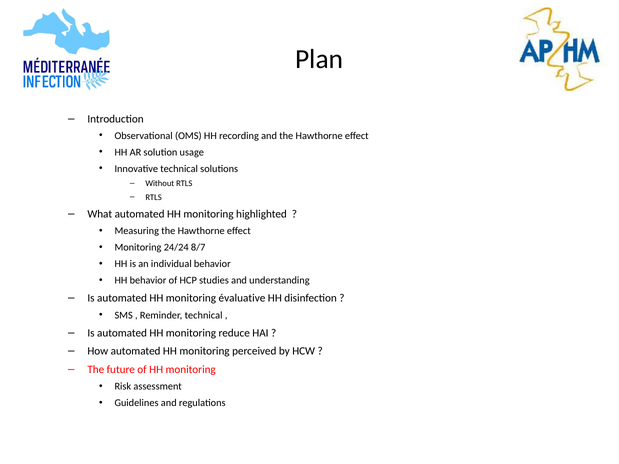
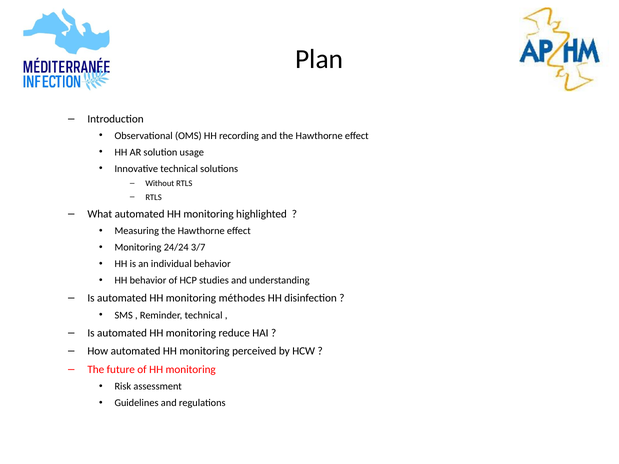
8/7: 8/7 -> 3/7
évaluative: évaluative -> méthodes
